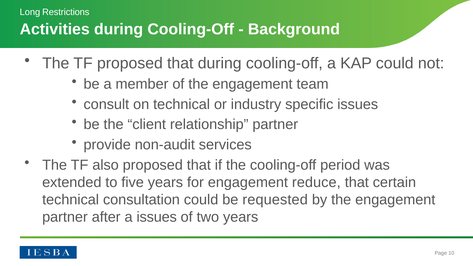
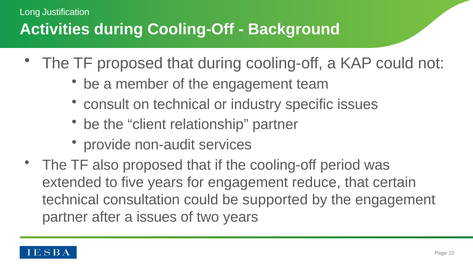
Restrictions: Restrictions -> Justification
requested: requested -> supported
